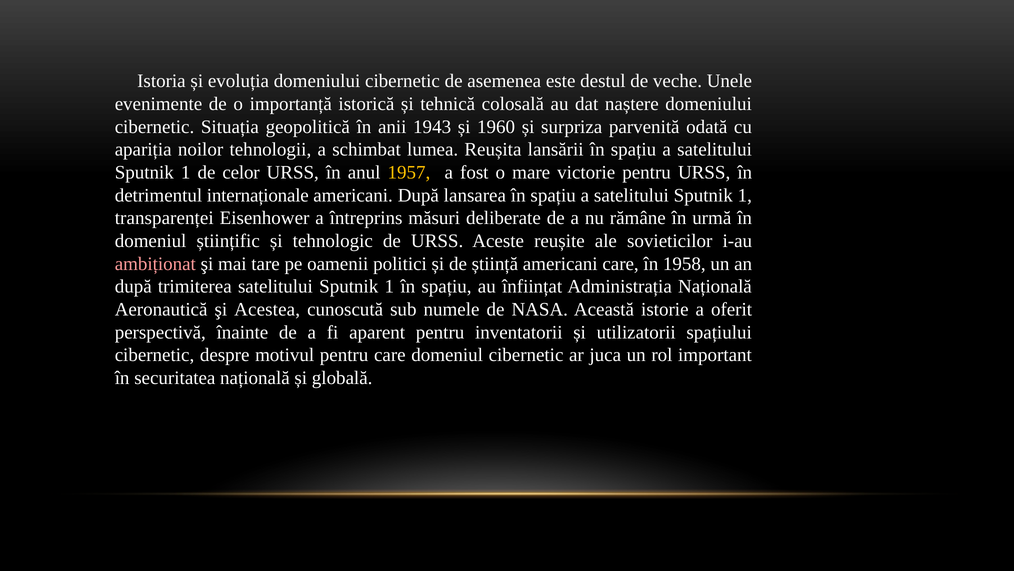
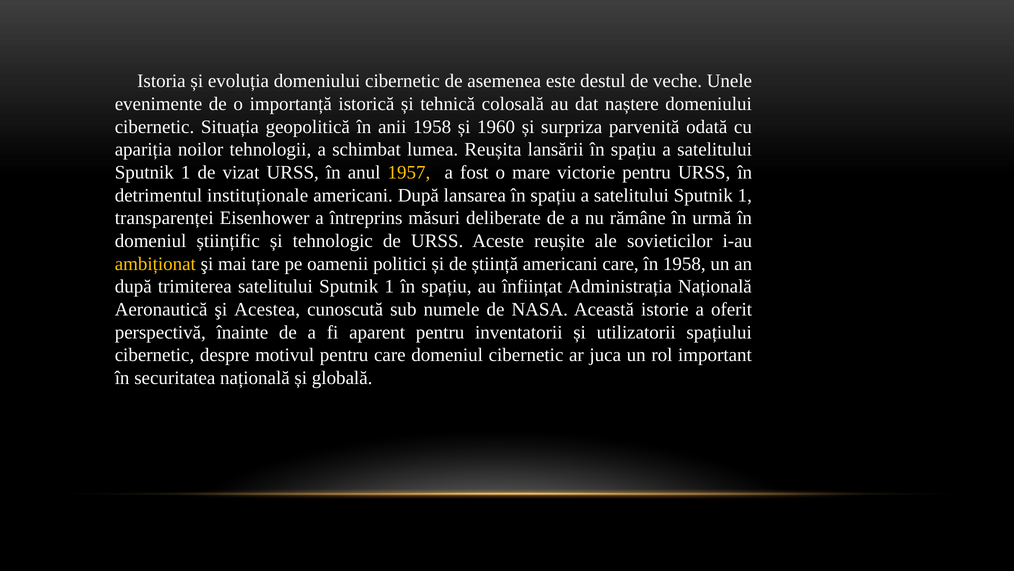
anii 1943: 1943 -> 1958
celor: celor -> vizat
internaționale: internaționale -> instituționale
ambiționat colour: pink -> yellow
